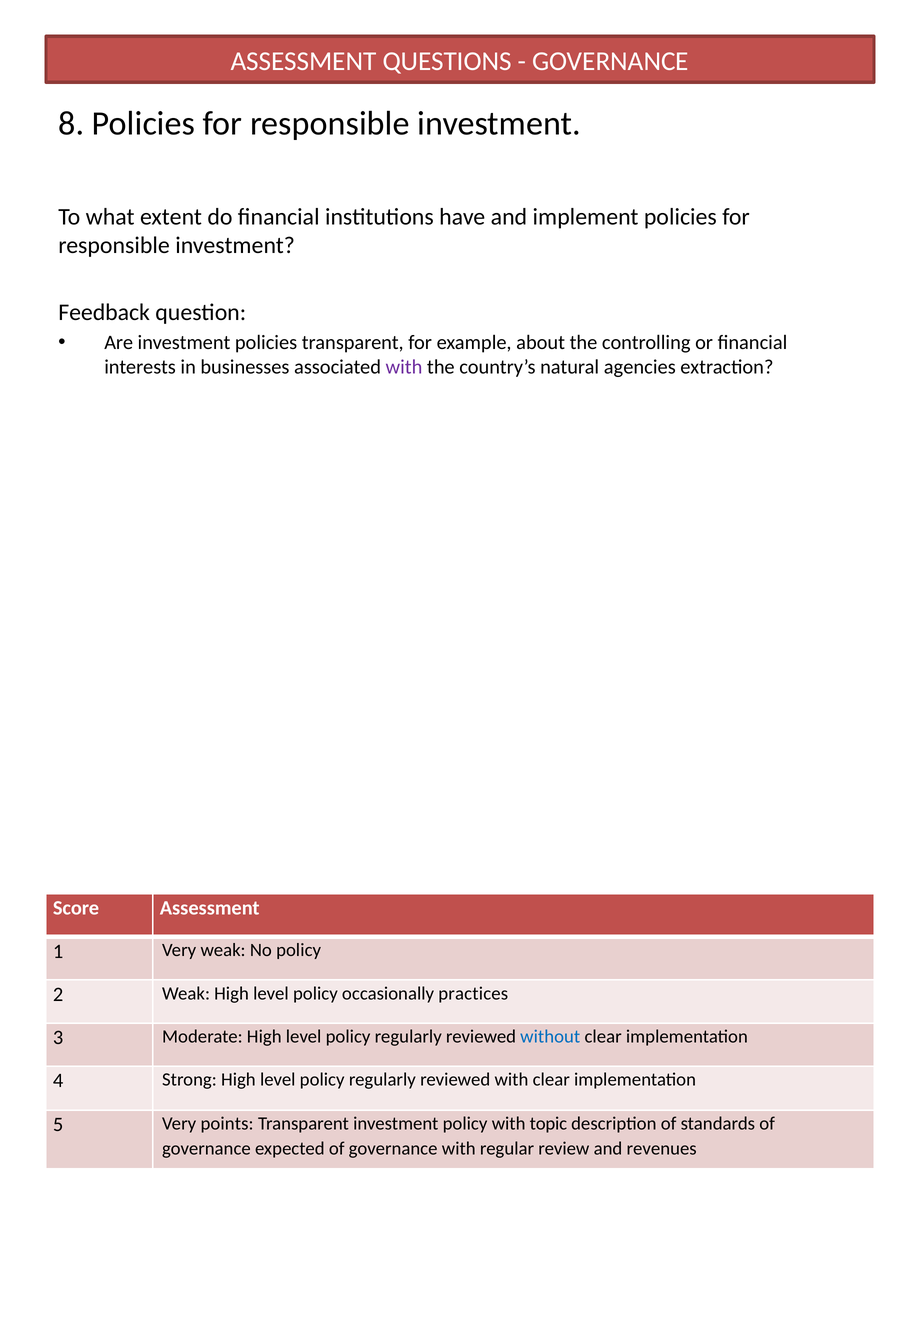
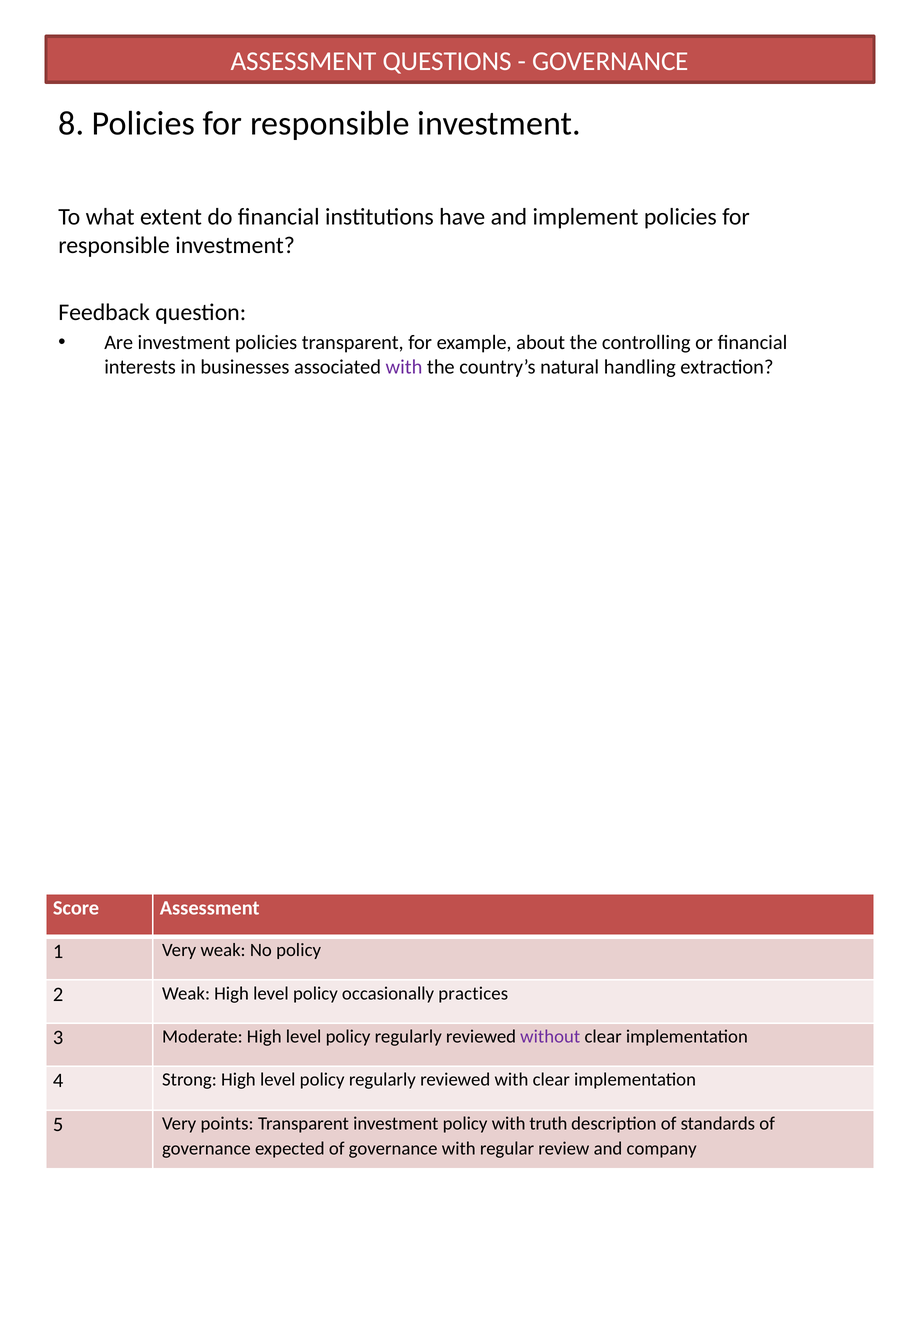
agencies: agencies -> handling
without colour: blue -> purple
topic: topic -> truth
revenues: revenues -> company
